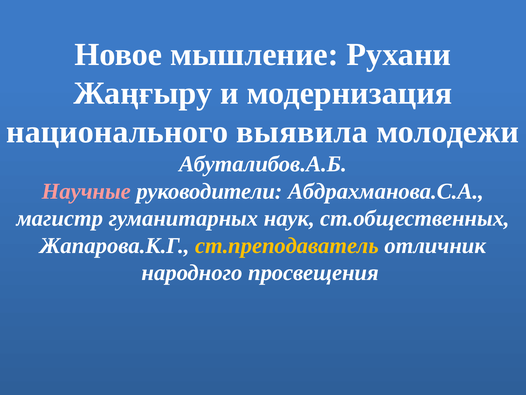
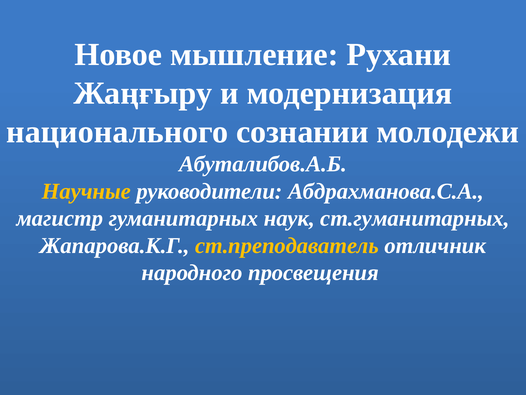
выявила: выявила -> сознании
Научные colour: pink -> yellow
ст.общественных: ст.общественных -> ст.гуманитарных
